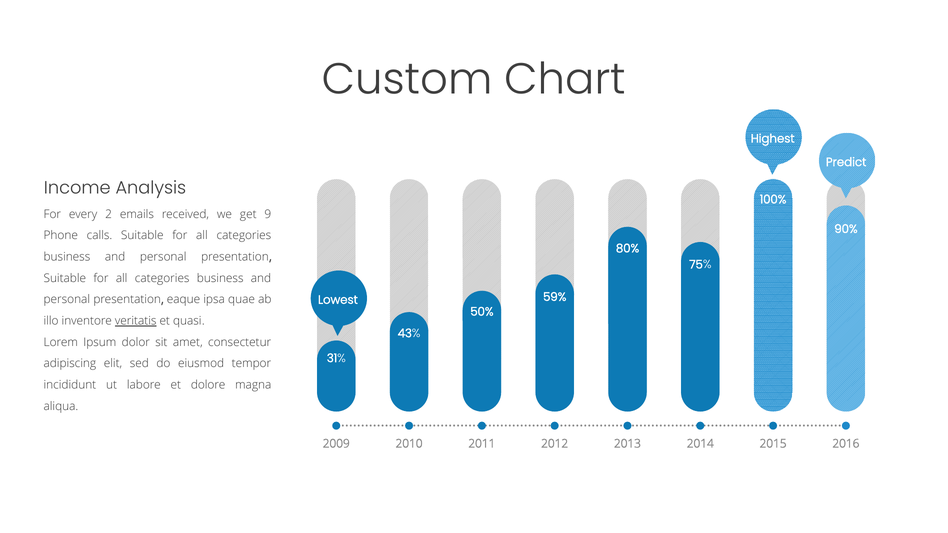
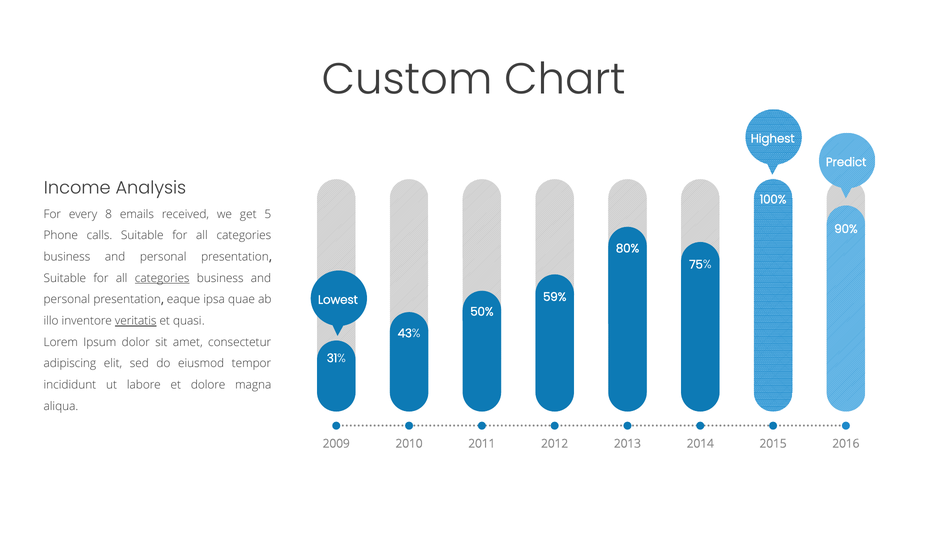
2: 2 -> 8
9: 9 -> 5
categories at (162, 278) underline: none -> present
